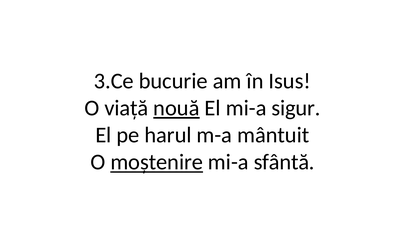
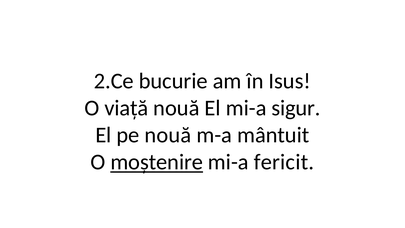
3.Ce: 3.Ce -> 2.Ce
nouă at (176, 108) underline: present -> none
pe harul: harul -> nouă
sfântă: sfântă -> fericit
